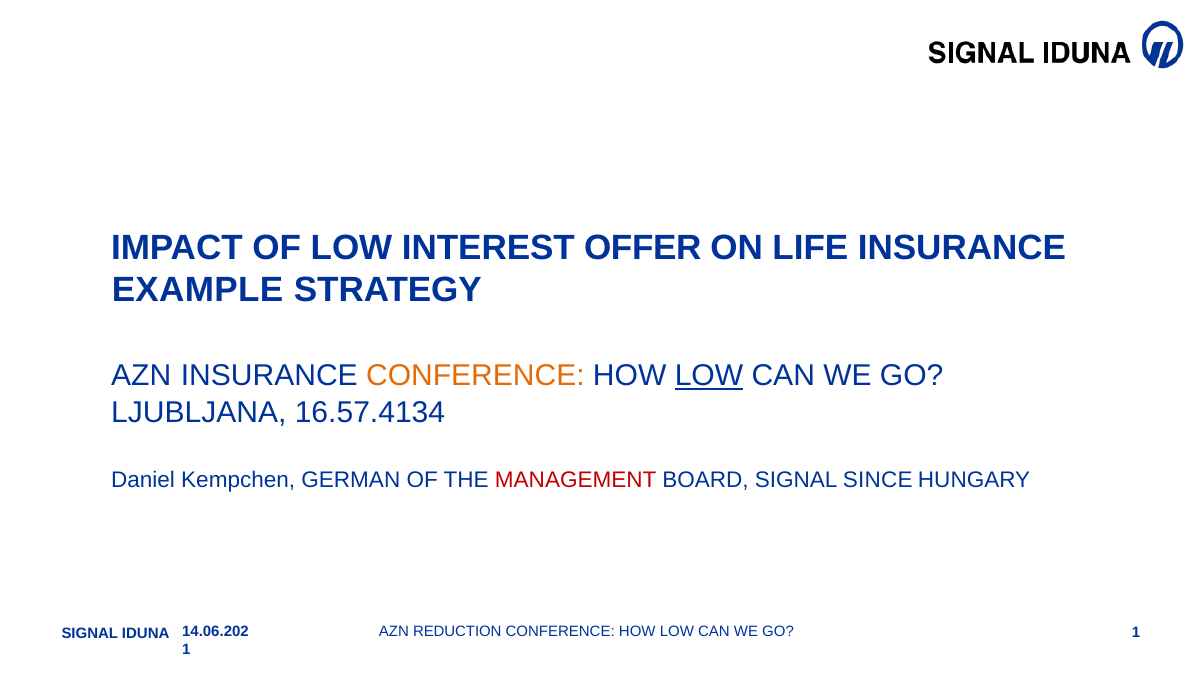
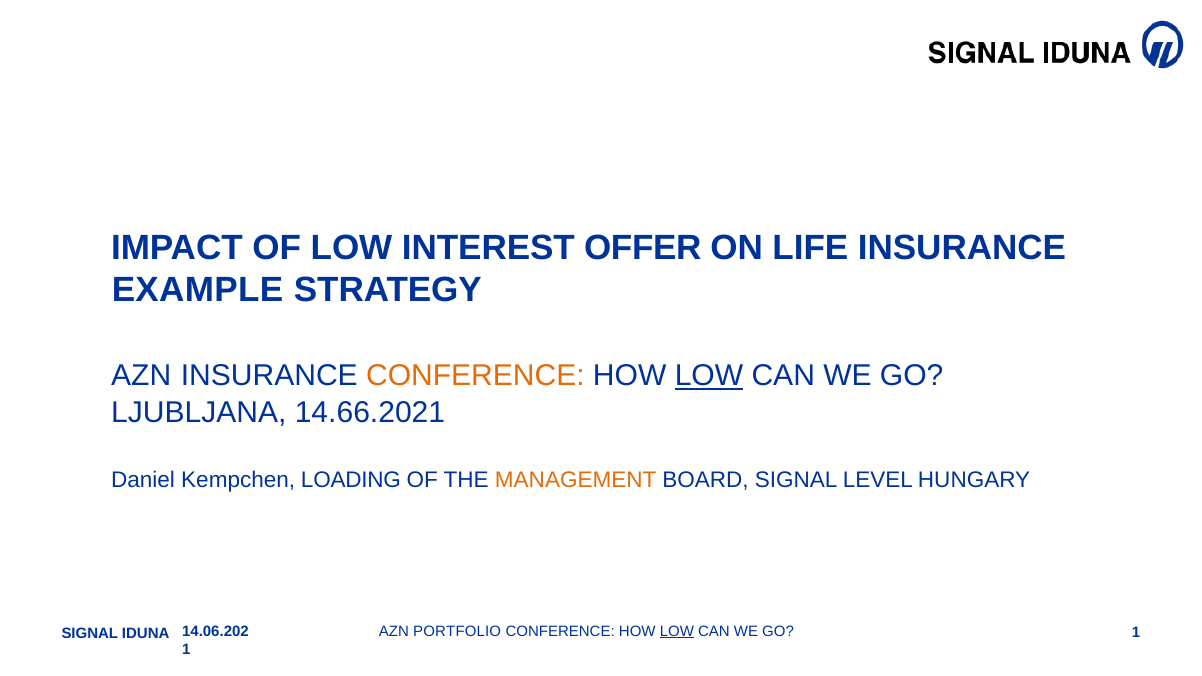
16.57.4134: 16.57.4134 -> 14.66.2021
GERMAN: GERMAN -> LOADING
MANAGEMENT colour: red -> orange
SINCE: SINCE -> LEVEL
REDUCTION: REDUCTION -> PORTFOLIO
LOW at (677, 631) underline: none -> present
